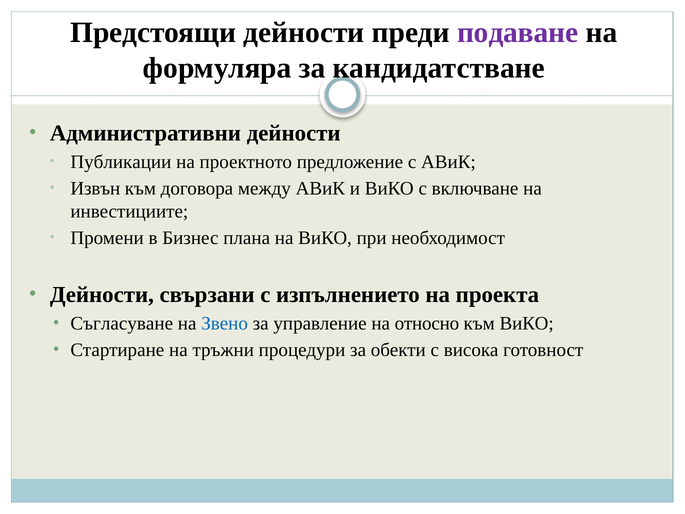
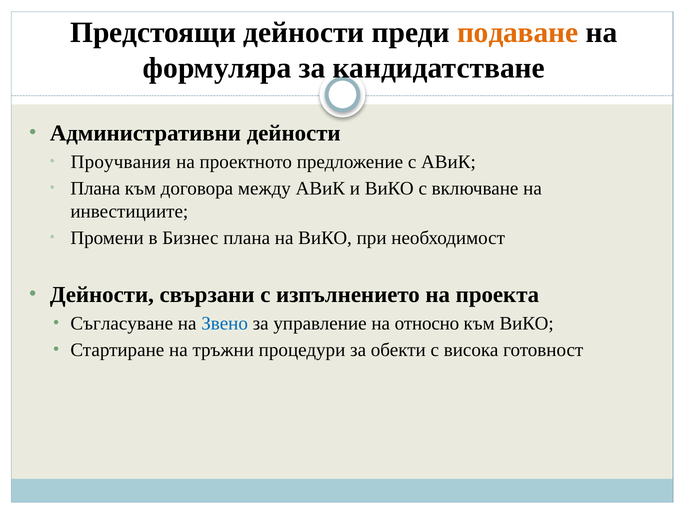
подаване colour: purple -> orange
Публикации: Публикации -> Проучвания
Извън at (95, 188): Извън -> Плана
